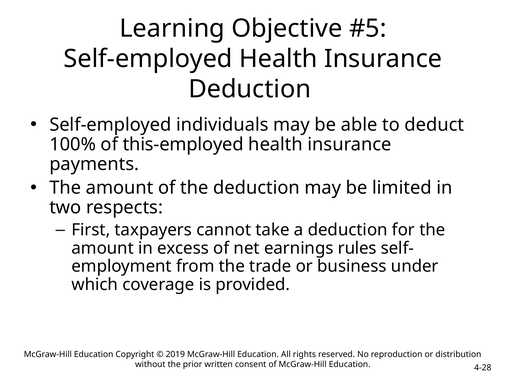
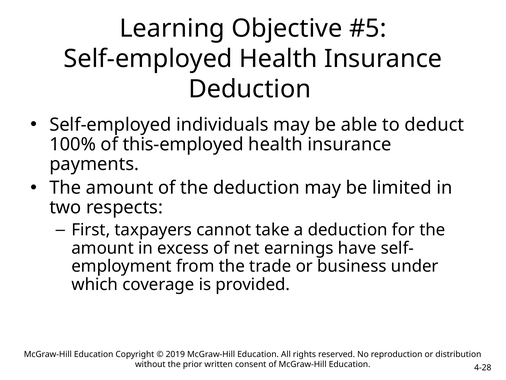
rules: rules -> have
